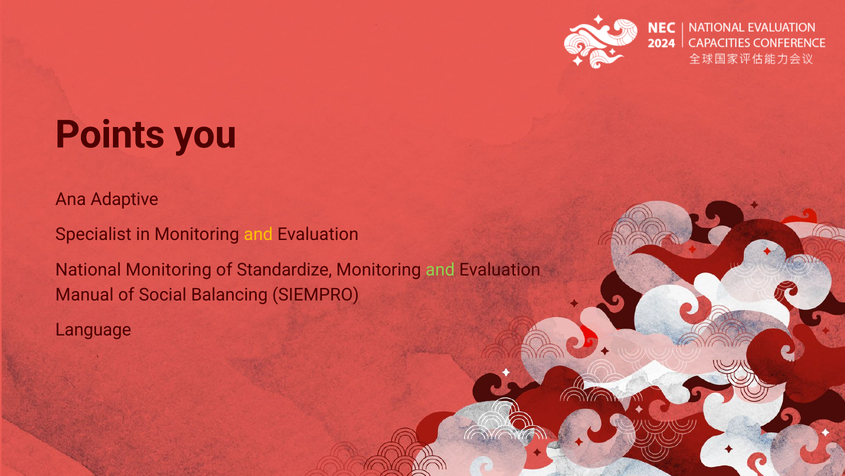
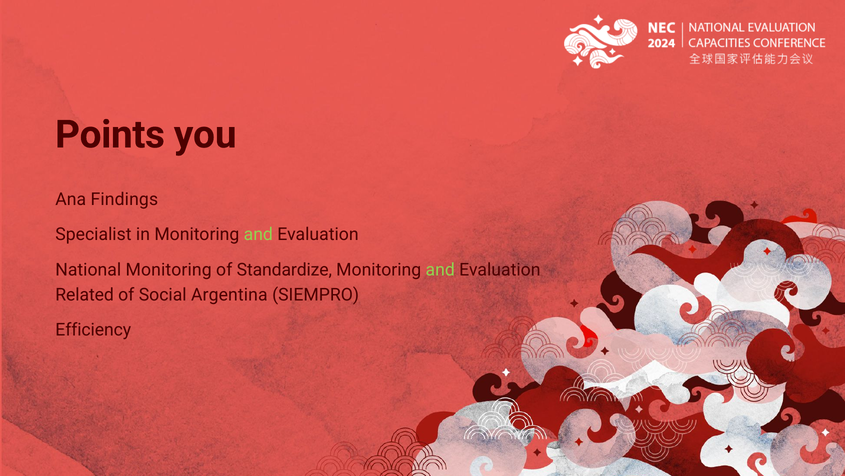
Adaptive: Adaptive -> Findings
and at (258, 234) colour: yellow -> light green
Manual: Manual -> Related
Balancing: Balancing -> Argentina
Language: Language -> Efficiency
